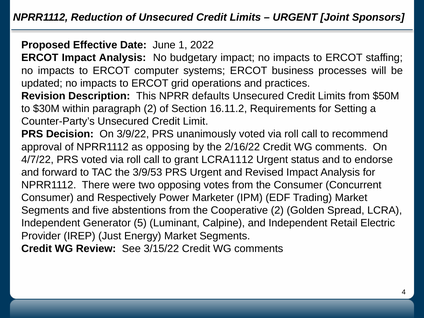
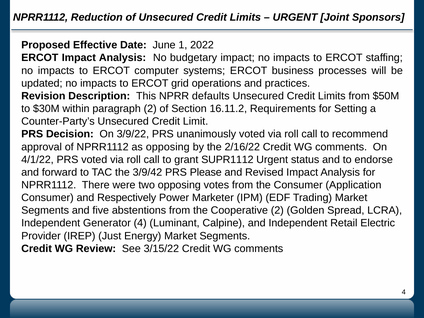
4/7/22: 4/7/22 -> 4/1/22
LCRA1112: LCRA1112 -> SUPR1112
3/9/53: 3/9/53 -> 3/9/42
PRS Urgent: Urgent -> Please
Concurrent: Concurrent -> Application
Generator 5: 5 -> 4
